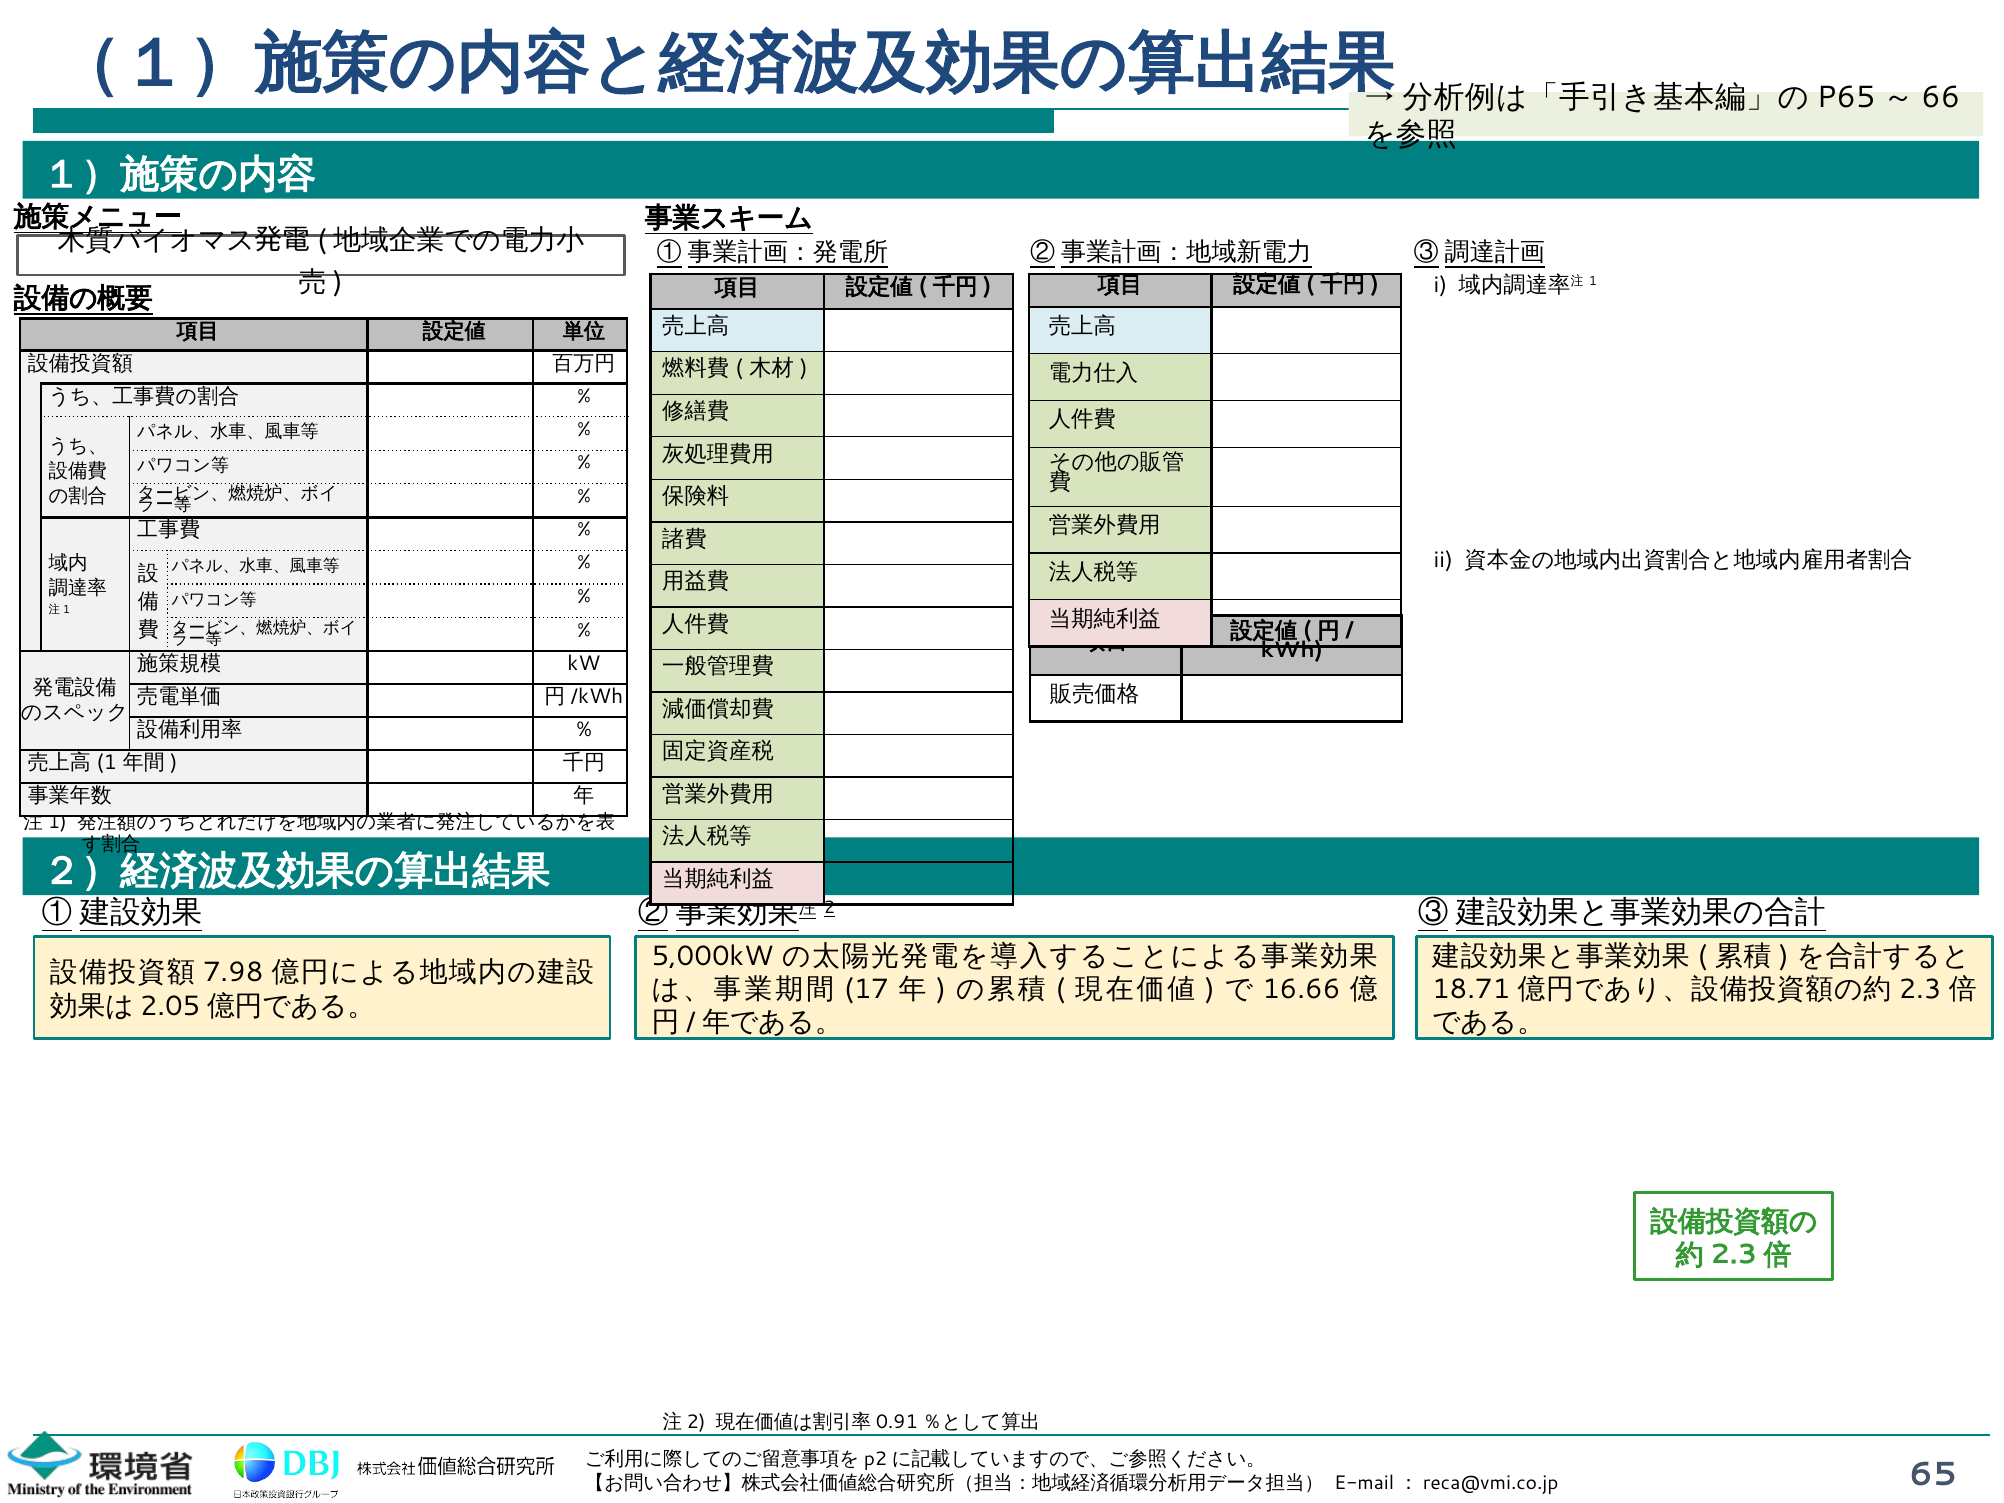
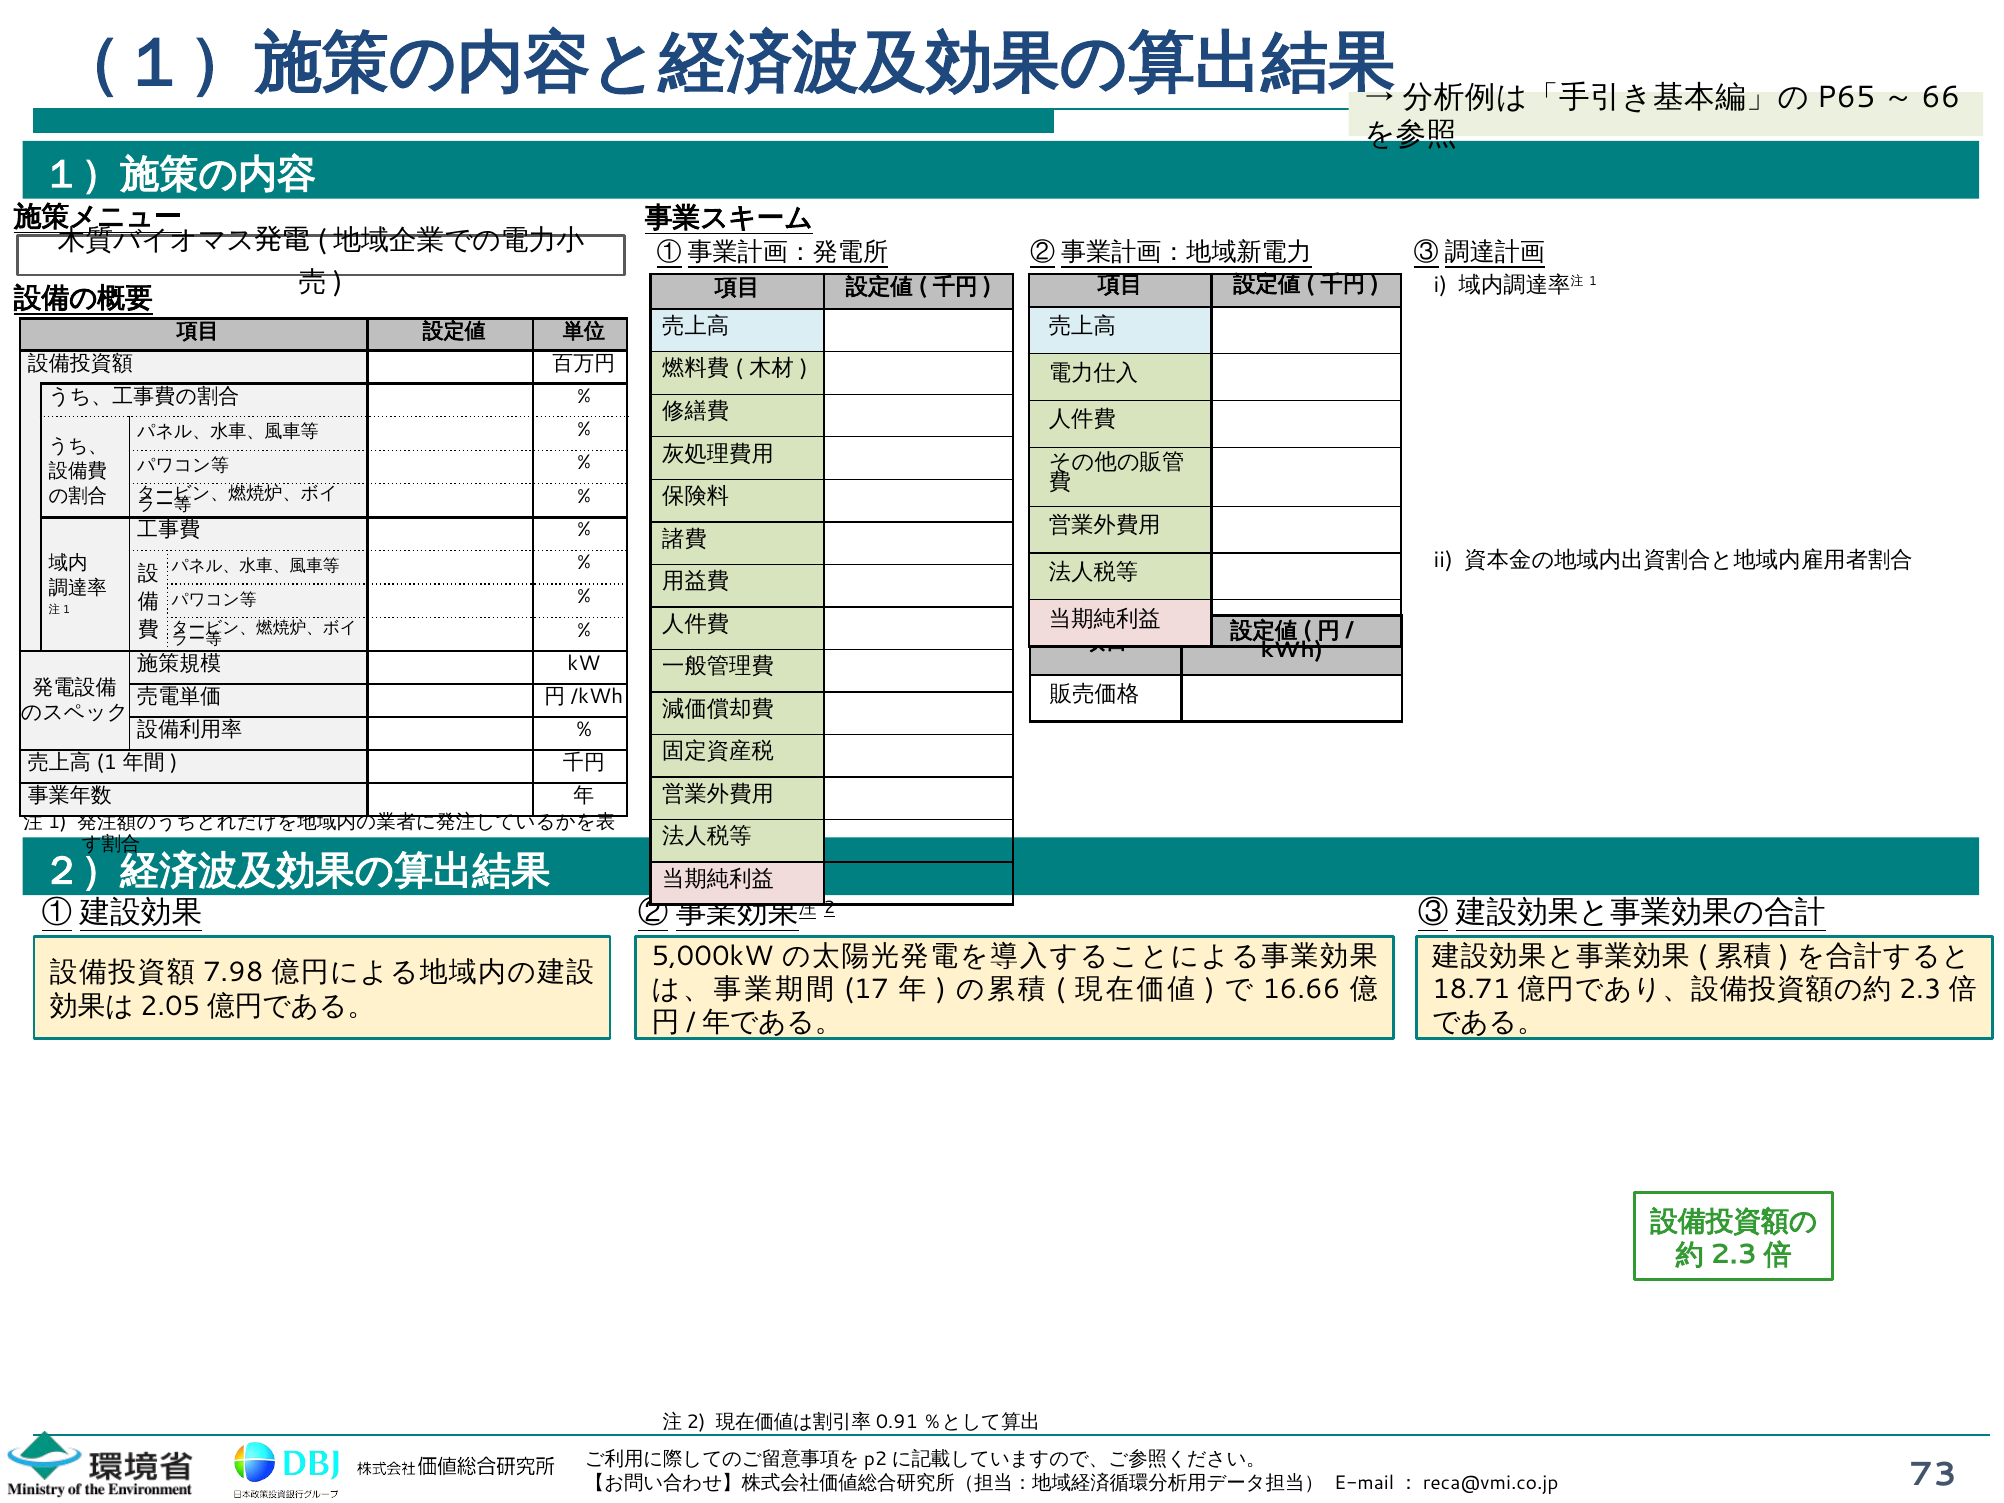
65: 65 -> 73
